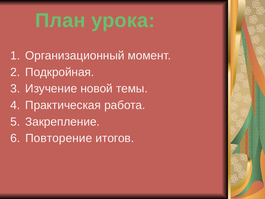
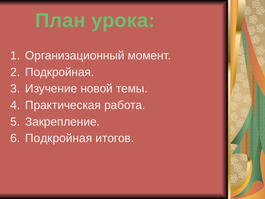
Повторение at (59, 138): Повторение -> Подкройная
